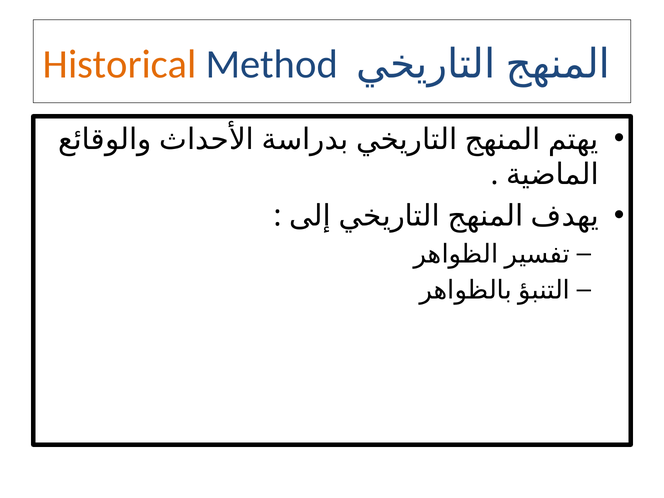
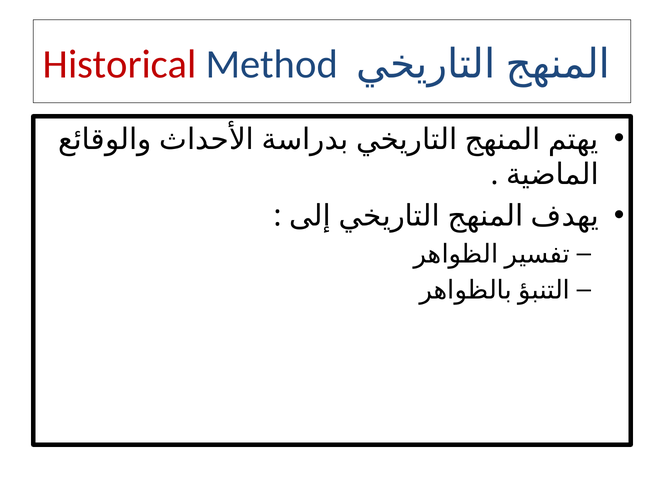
Historical colour: orange -> red
